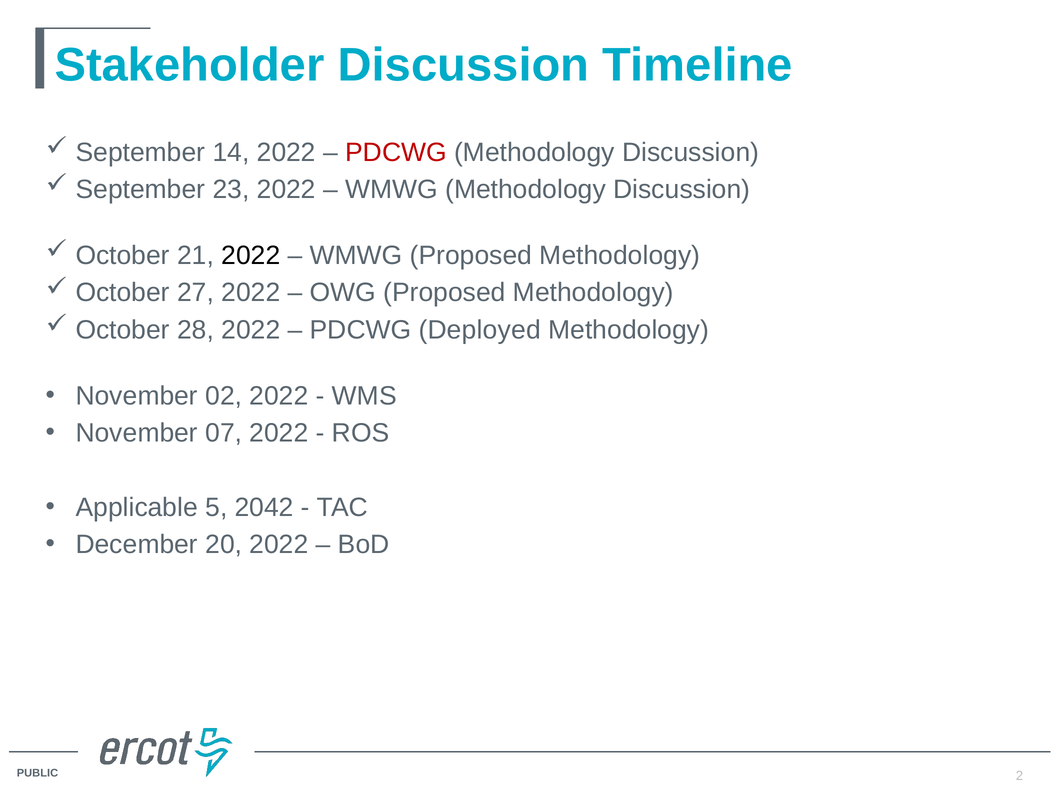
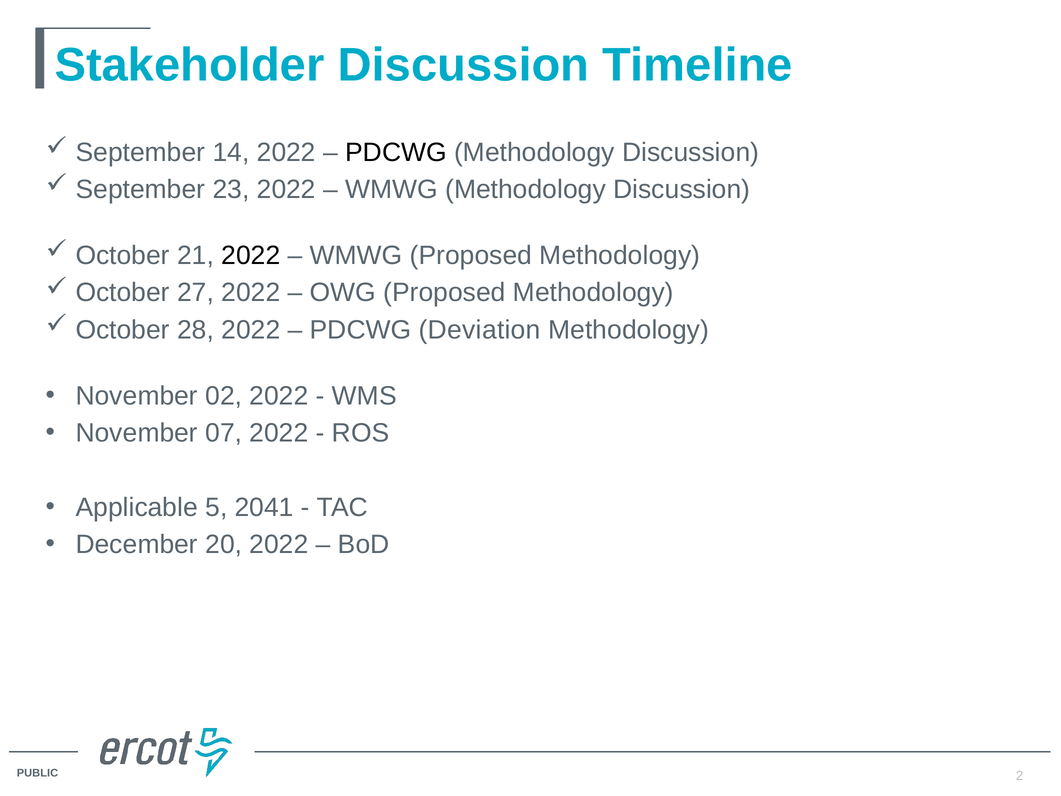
PDCWG at (396, 152) colour: red -> black
Deployed: Deployed -> Deviation
2042: 2042 -> 2041
